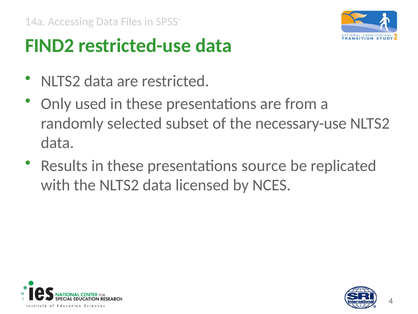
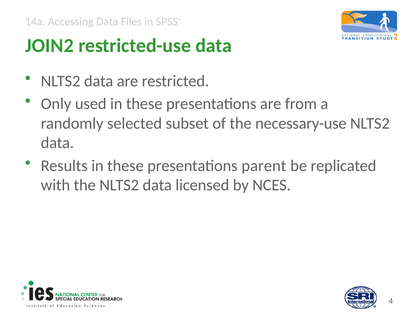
FIND2: FIND2 -> JOIN2
source: source -> parent
